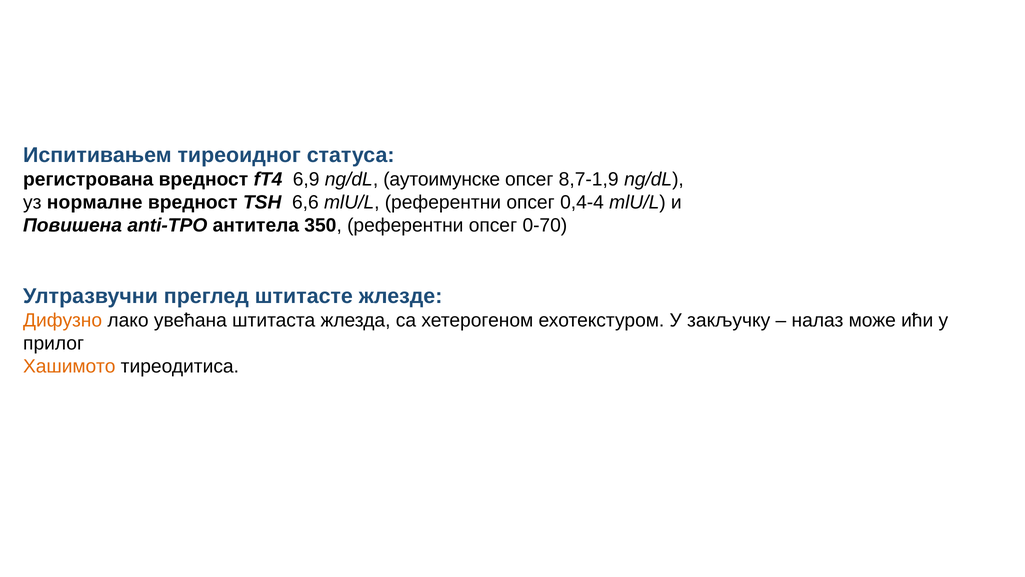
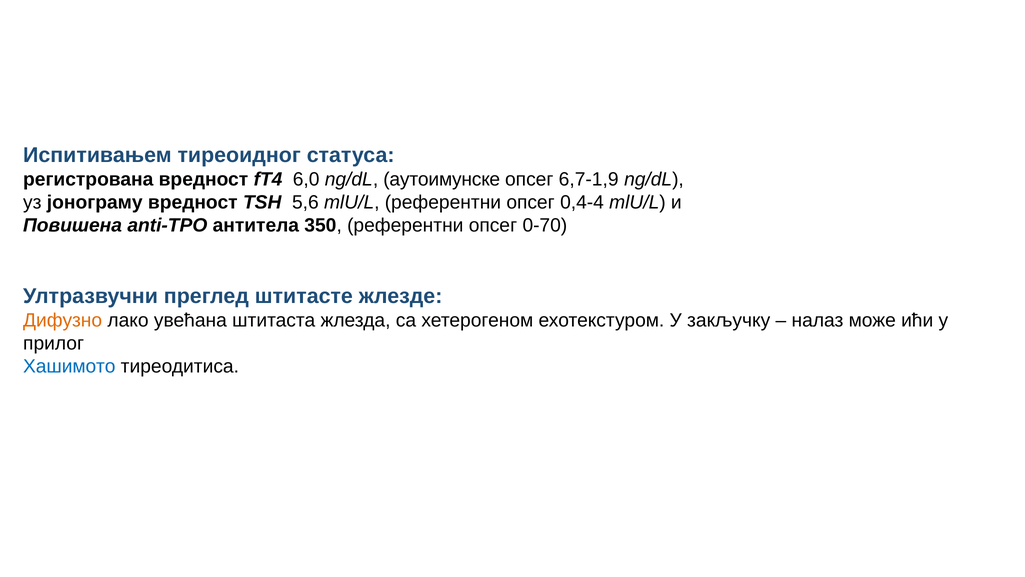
6,9: 6,9 -> 6,0
8,7-1,9: 8,7-1,9 -> 6,7-1,9
нормалне: нормалне -> јонограму
6,6: 6,6 -> 5,6
Хашимото colour: orange -> blue
